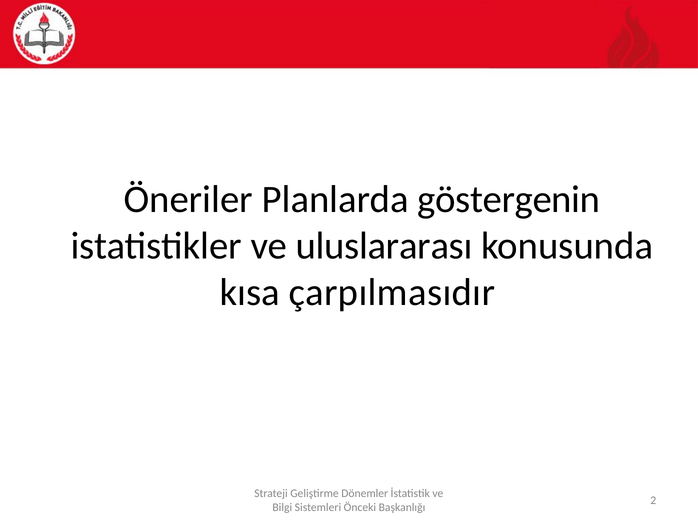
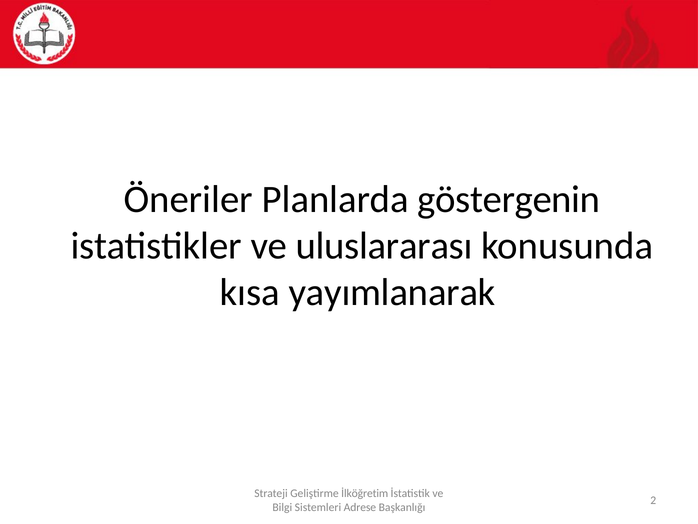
çarpılmasıdır: çarpılmasıdır -> yayımlanarak
Dönemler: Dönemler -> İlköğretim
Önceki: Önceki -> Adrese
